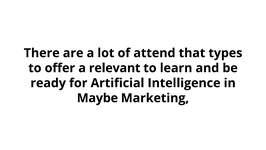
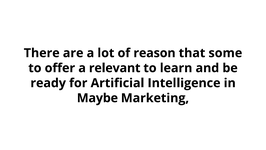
attend: attend -> reason
types: types -> some
